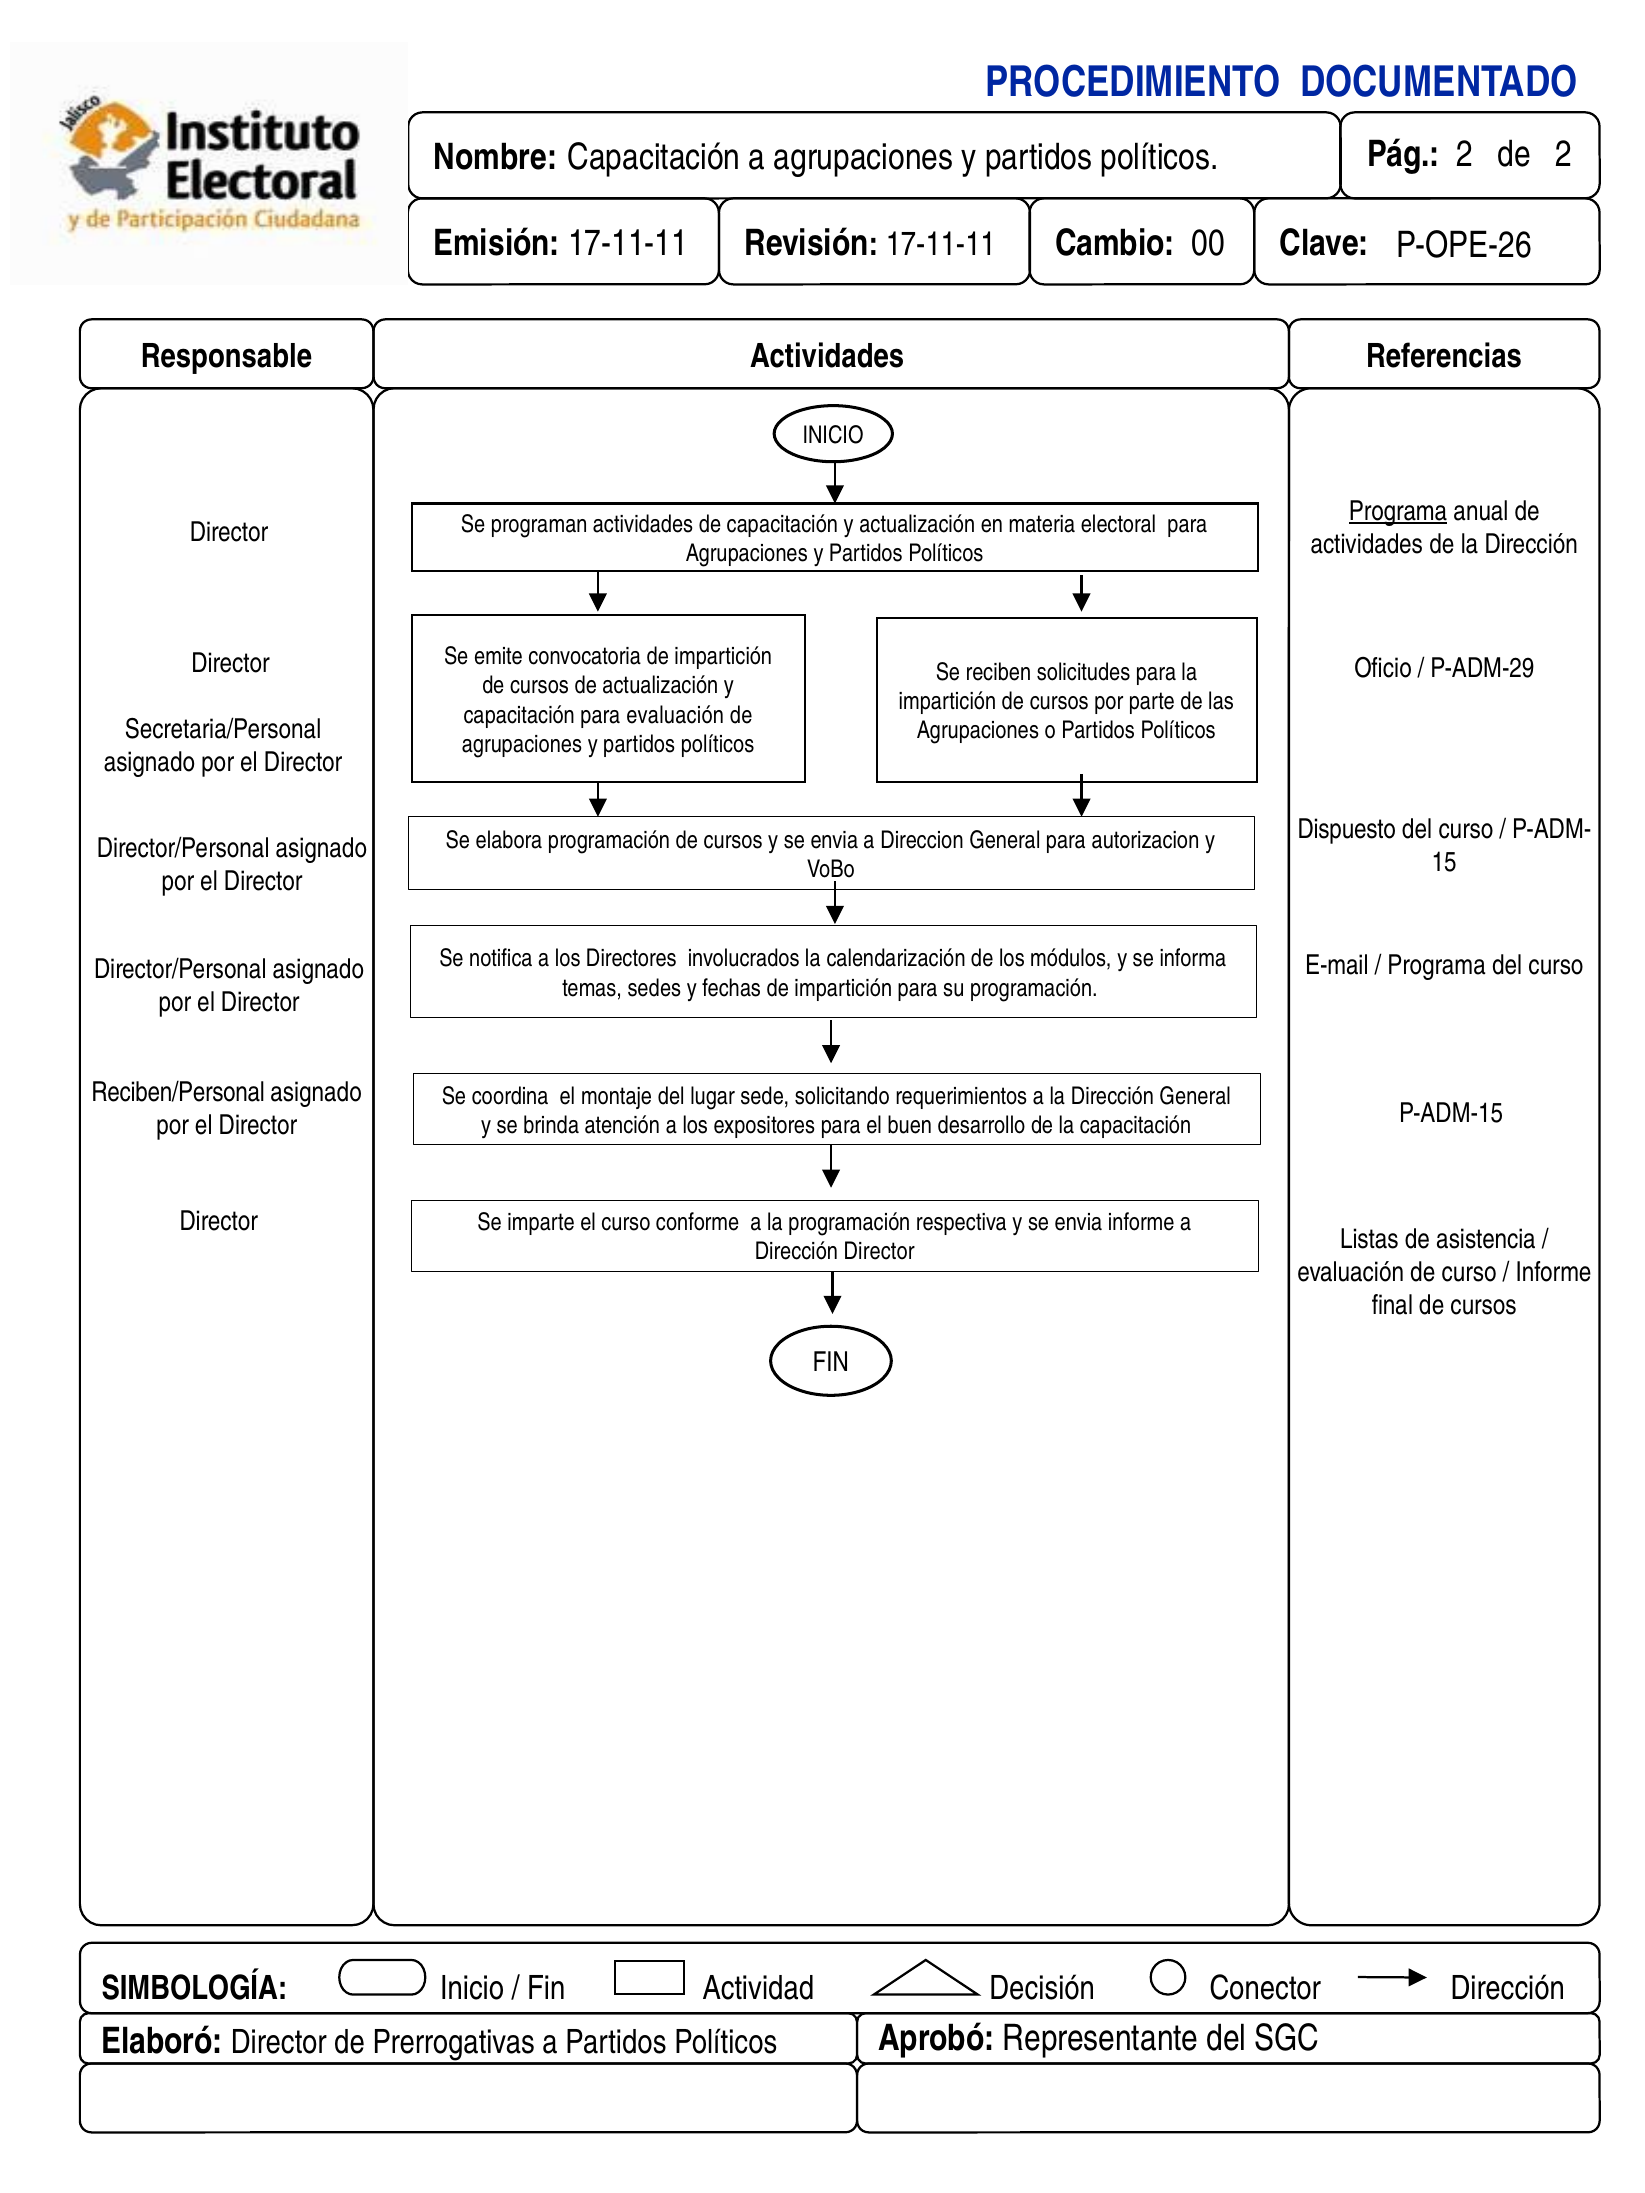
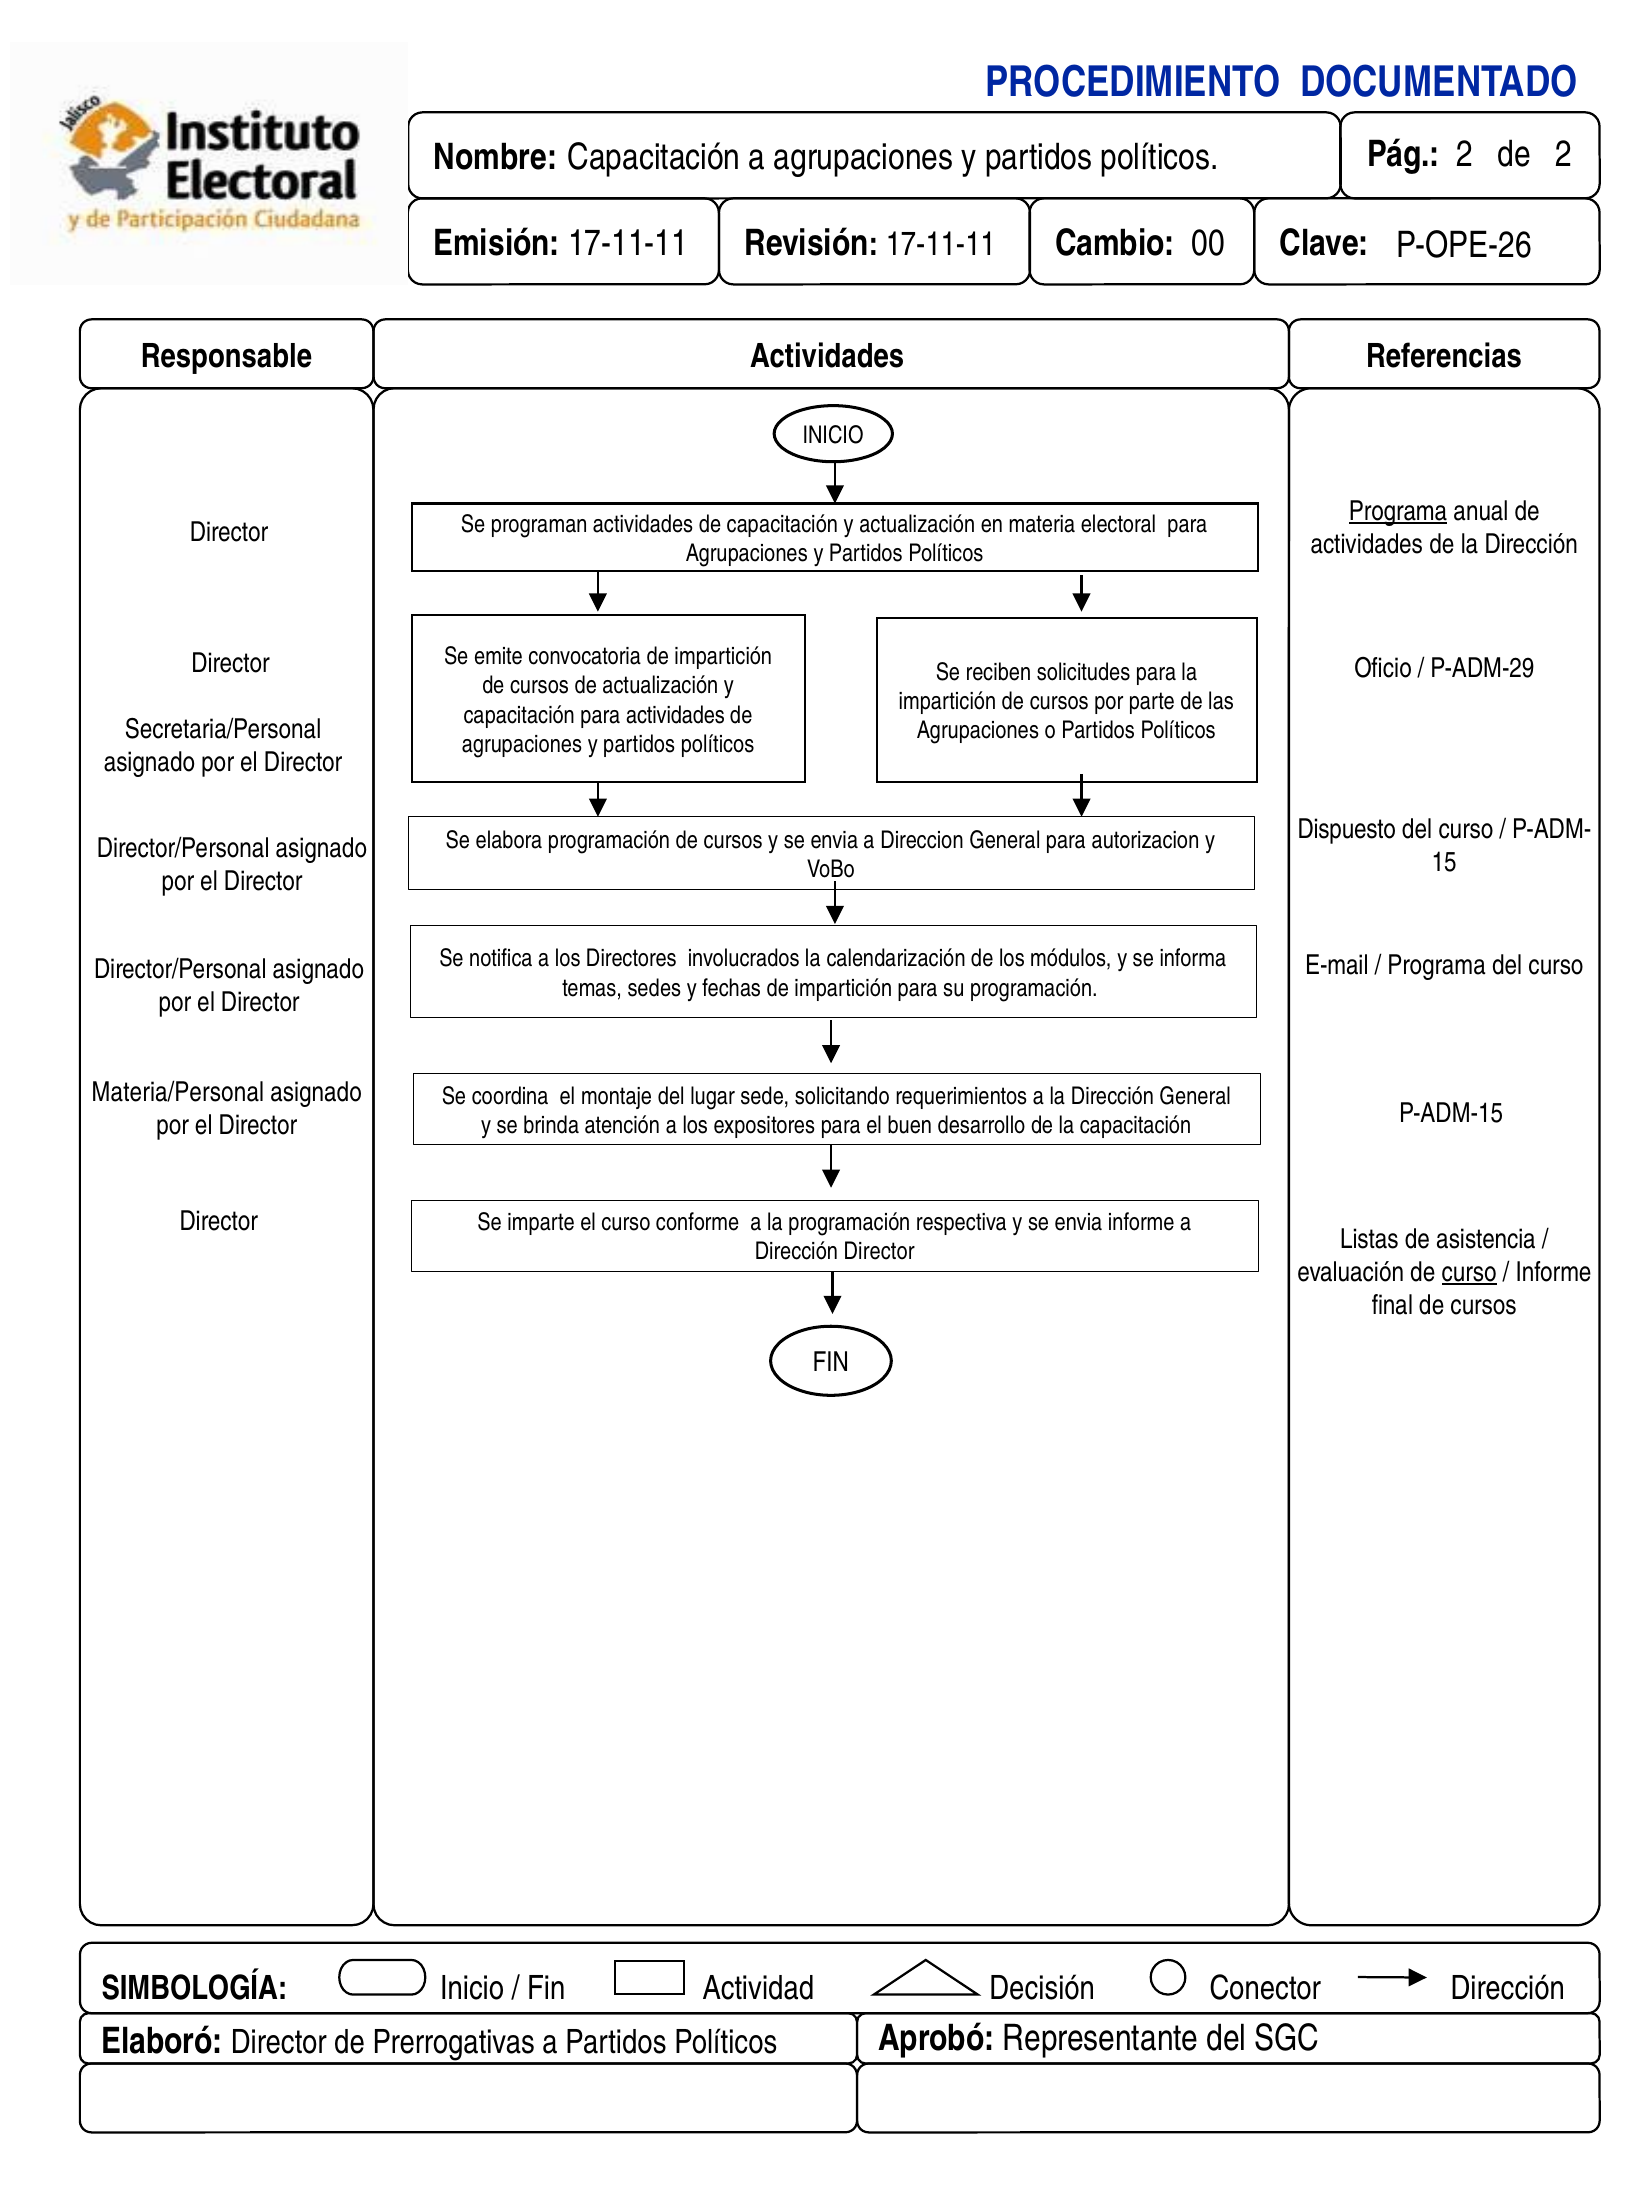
para evaluación: evaluación -> actividades
Reciben/Personal: Reciben/Personal -> Materia/Personal
curso at (1469, 1272) underline: none -> present
